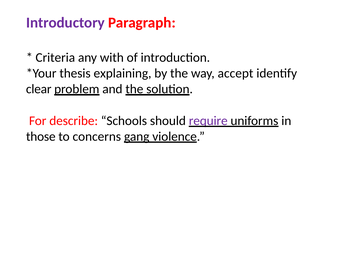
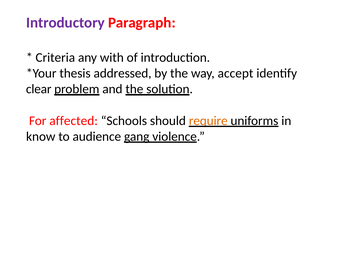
explaining: explaining -> addressed
describe: describe -> affected
require colour: purple -> orange
those: those -> know
concerns: concerns -> audience
